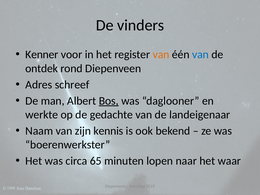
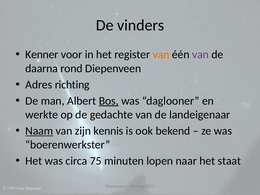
van at (201, 55) colour: blue -> purple
ontdek: ontdek -> daarna
schreef: schreef -> richting
Naam underline: none -> present
65: 65 -> 75
waar: waar -> staat
